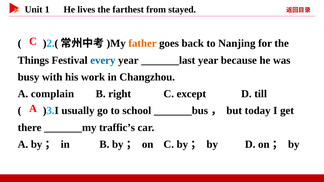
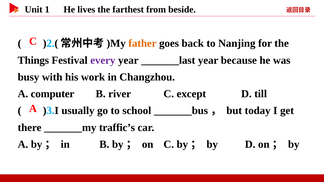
stayed: stayed -> beside
every colour: blue -> purple
complain: complain -> computer
right: right -> river
